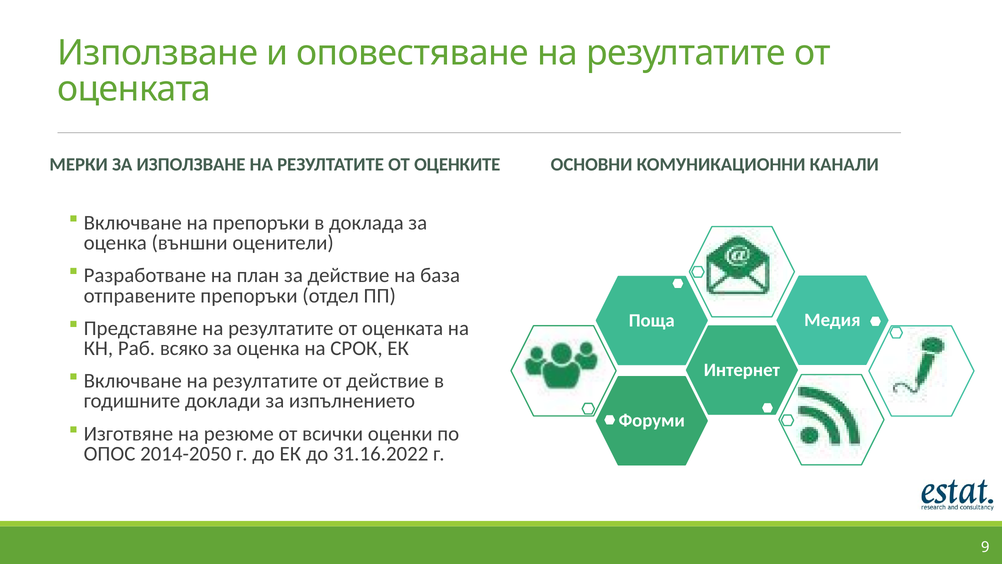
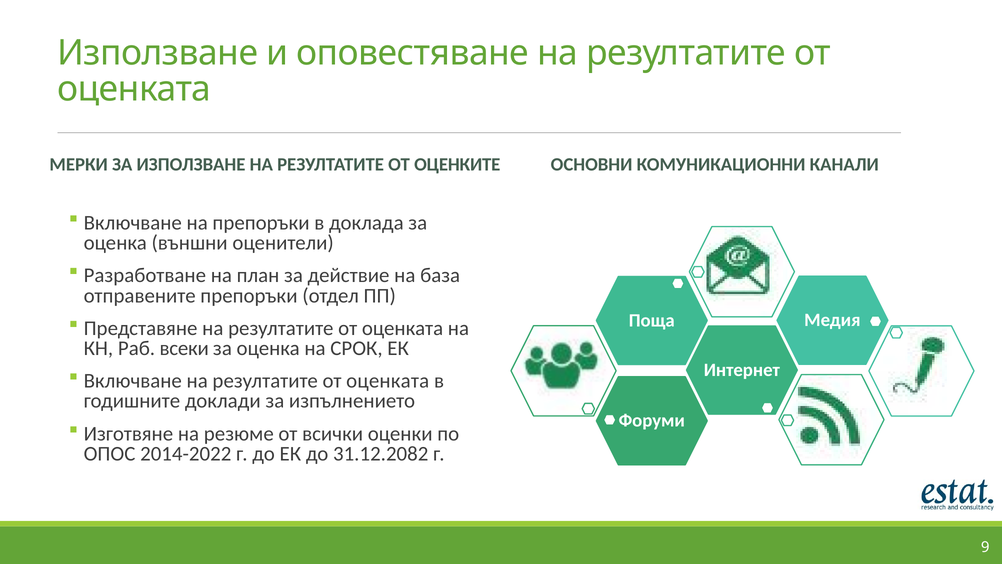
всяко: всяко -> всеки
действие at (388, 381): действие -> оценката
2014-2050: 2014-2050 -> 2014-2022
31.16.2022: 31.16.2022 -> 31.12.2082
